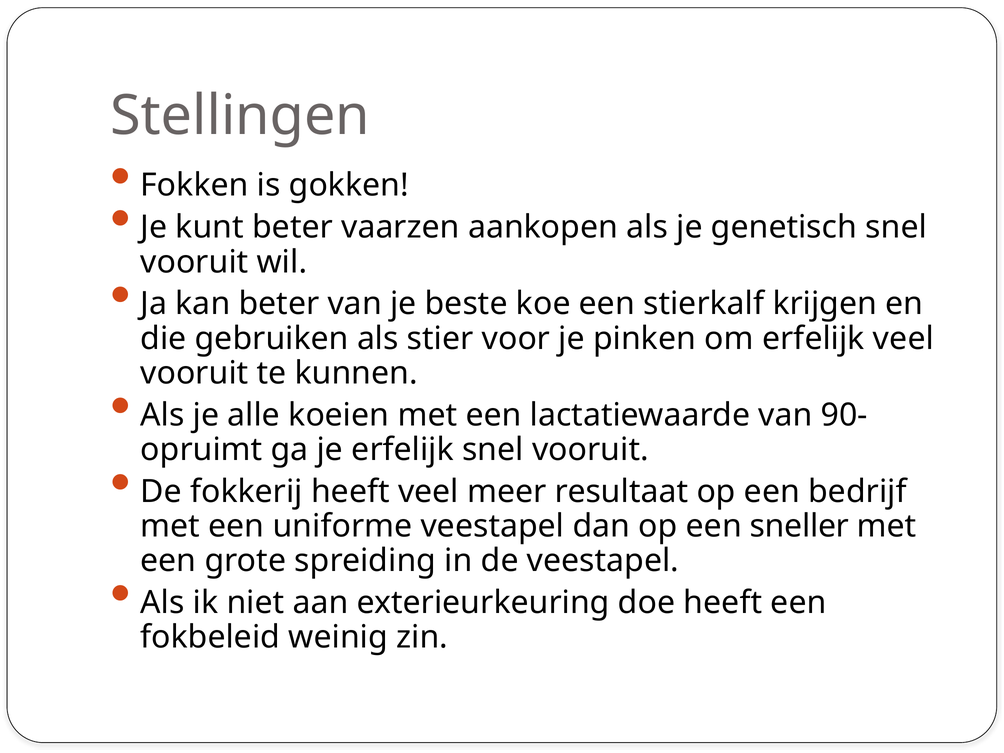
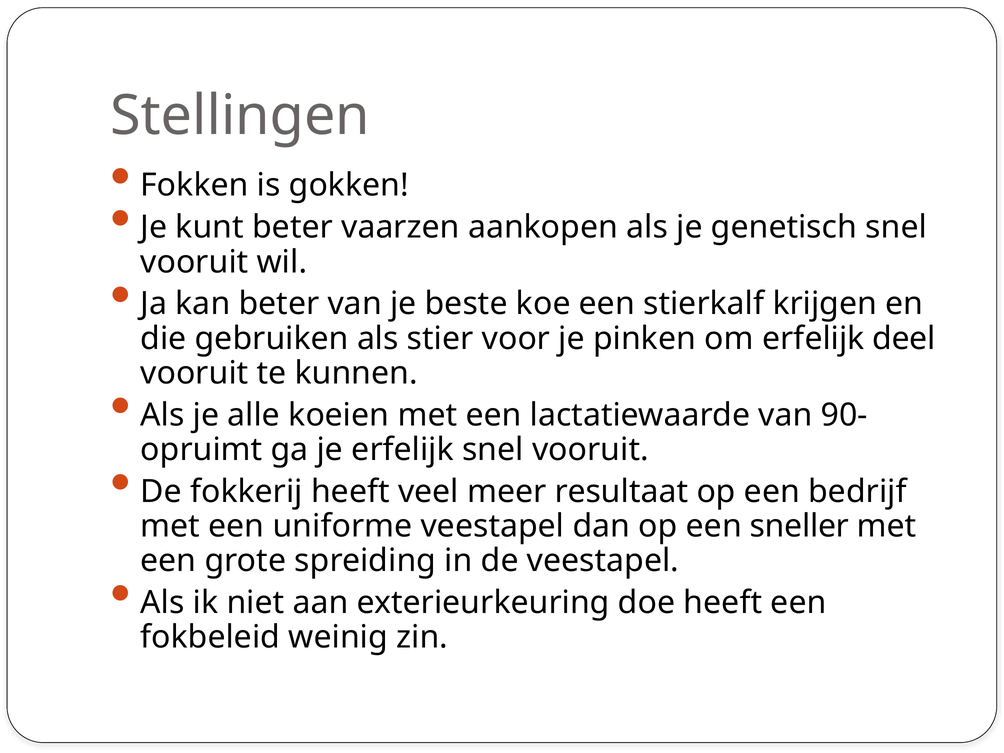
erfelijk veel: veel -> deel
